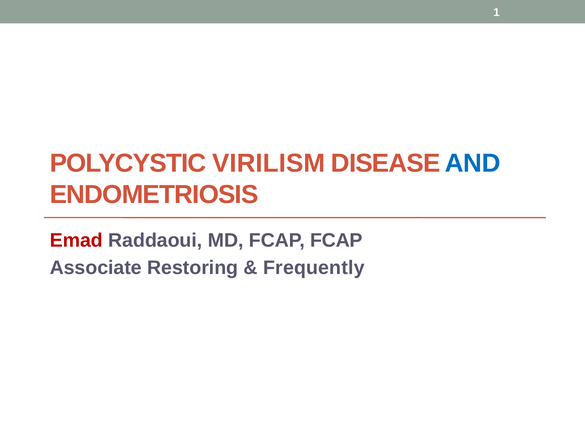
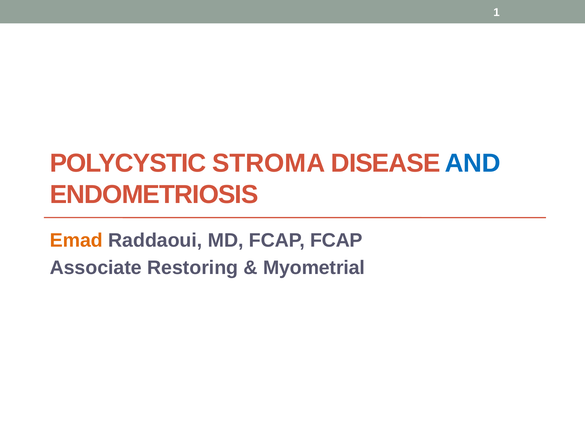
VIRILISM: VIRILISM -> STROMA
Emad colour: red -> orange
Frequently: Frequently -> Myometrial
